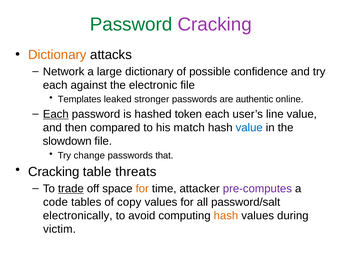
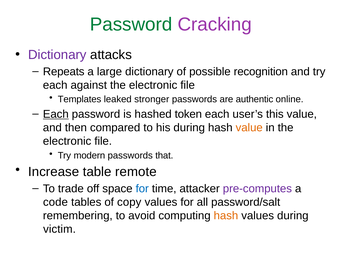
Dictionary at (57, 55) colour: orange -> purple
Network: Network -> Repeats
confidence: confidence -> recognition
line: line -> this
his match: match -> during
value at (249, 128) colour: blue -> orange
slowdown at (67, 141): slowdown -> electronic
change: change -> modern
Cracking at (54, 172): Cracking -> Increase
threats: threats -> remote
trade underline: present -> none
for at (142, 189) colour: orange -> blue
electronically: electronically -> remembering
